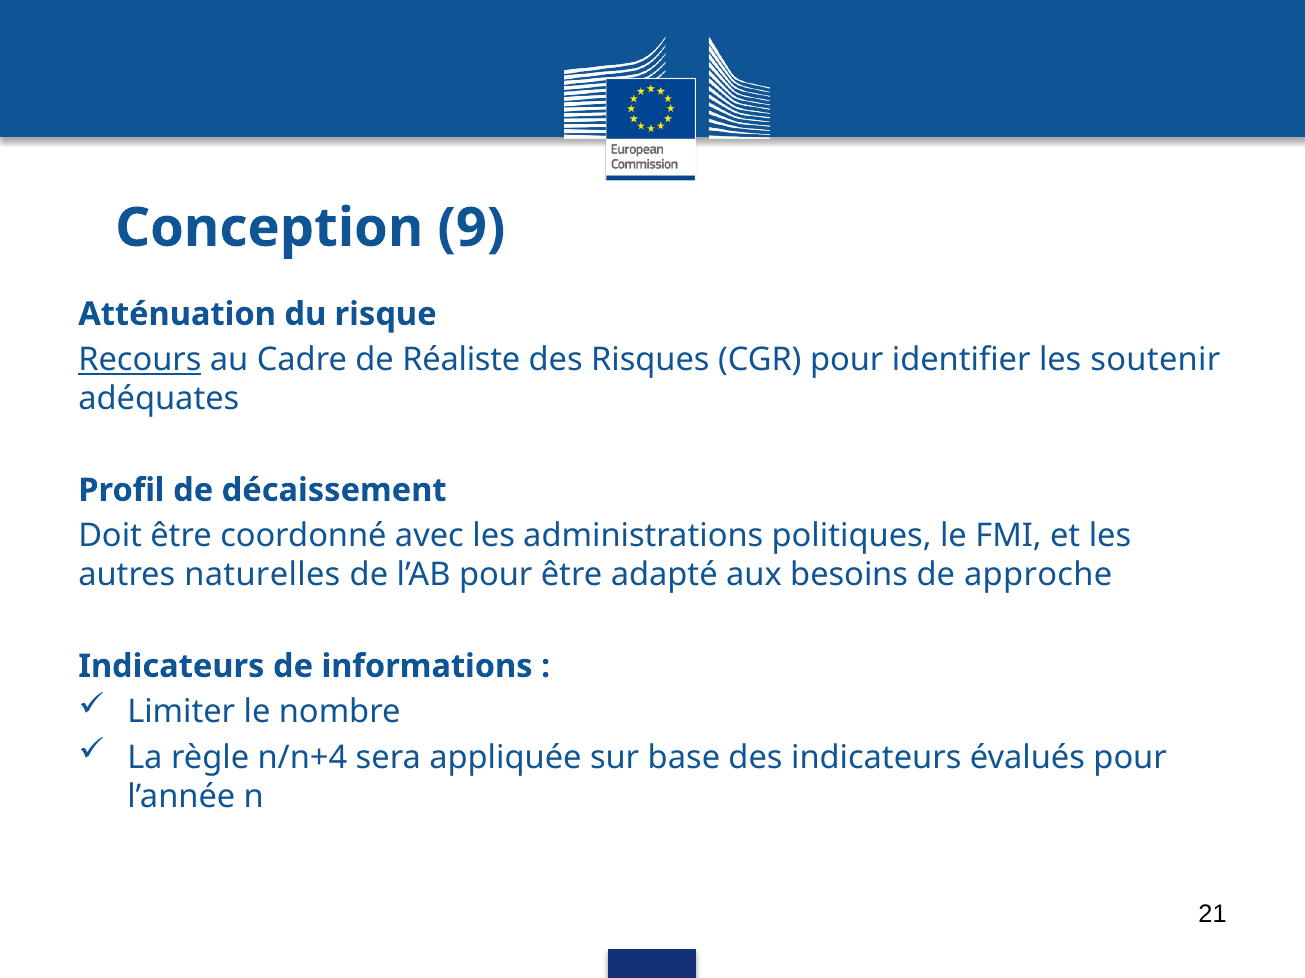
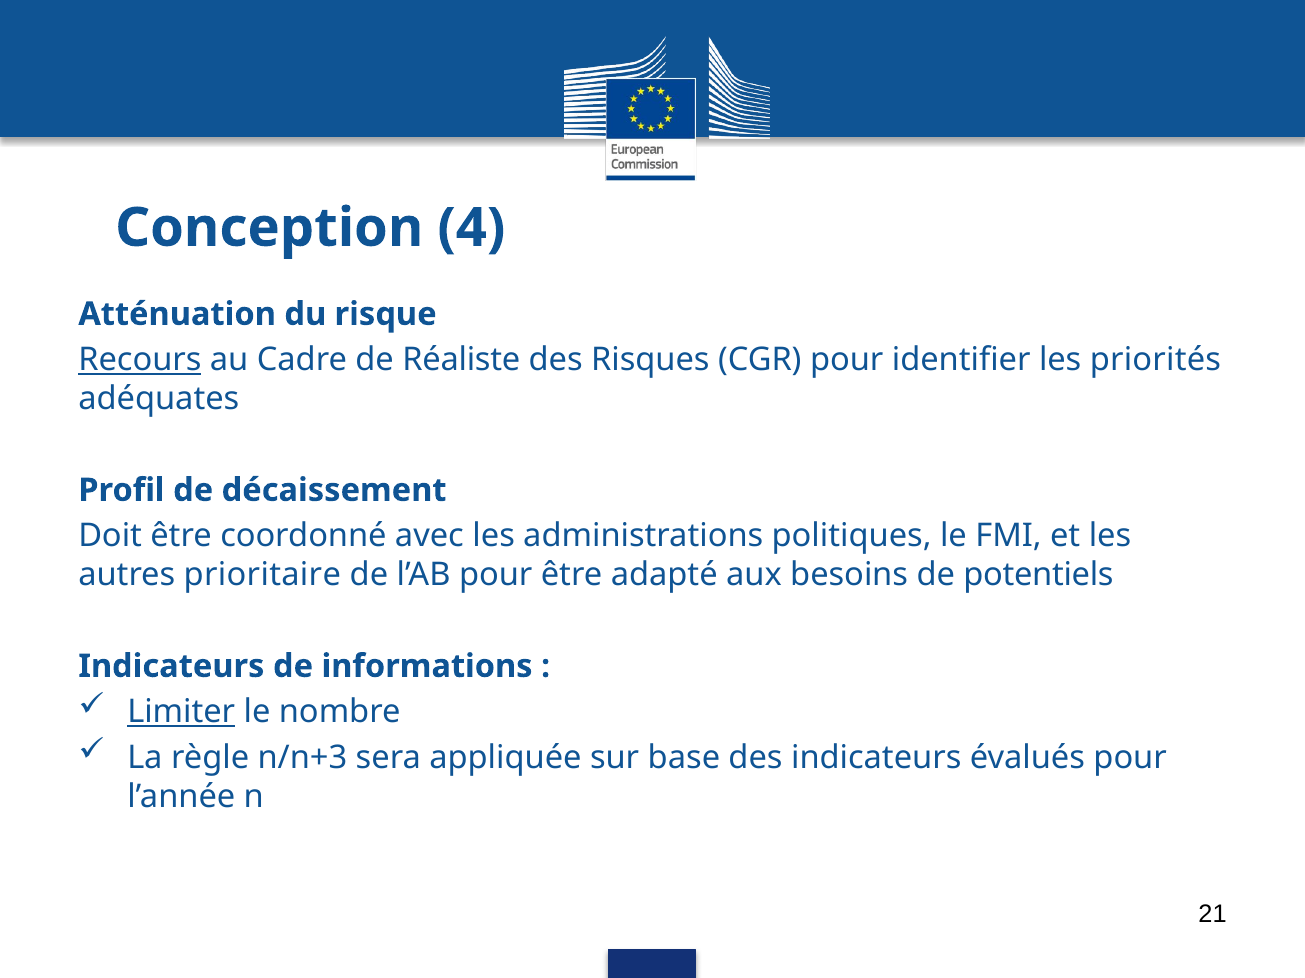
9: 9 -> 4
soutenir: soutenir -> priorités
naturelles: naturelles -> prioritaire
approche: approche -> potentiels
Limiter underline: none -> present
n/n+4: n/n+4 -> n/n+3
